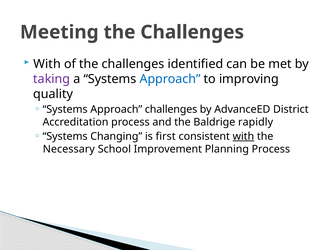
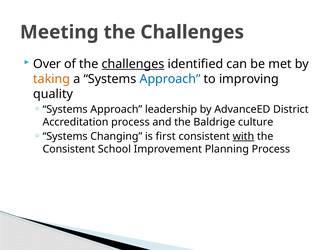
With at (47, 64): With -> Over
challenges at (133, 64) underline: none -> present
taking colour: purple -> orange
Approach challenges: challenges -> leadership
rapidly: rapidly -> culture
Necessary at (69, 149): Necessary -> Consistent
